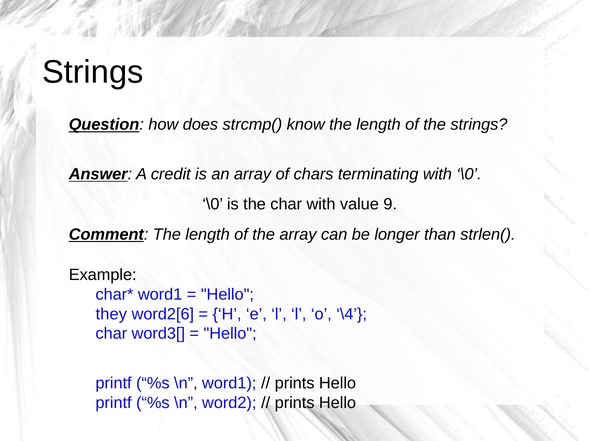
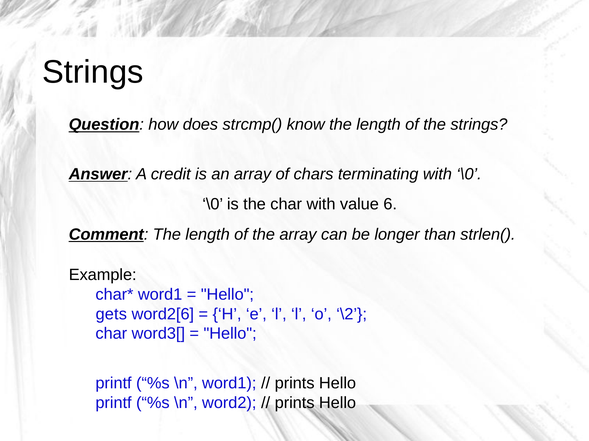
9: 9 -> 6
they: they -> gets
\4: \4 -> \2
